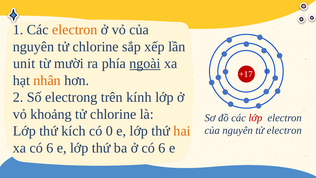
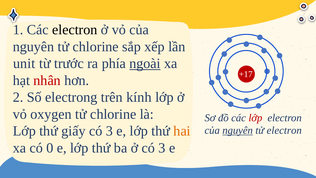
electron at (75, 30) colour: orange -> black
mười: mười -> trước
nhân colour: orange -> red
khoảng: khoảng -> oxygen
kích: kích -> giấy
0 at (109, 131): 0 -> 3
nguyên at (238, 130) underline: none -> present
xa có 6: 6 -> 0
ở có 6: 6 -> 3
